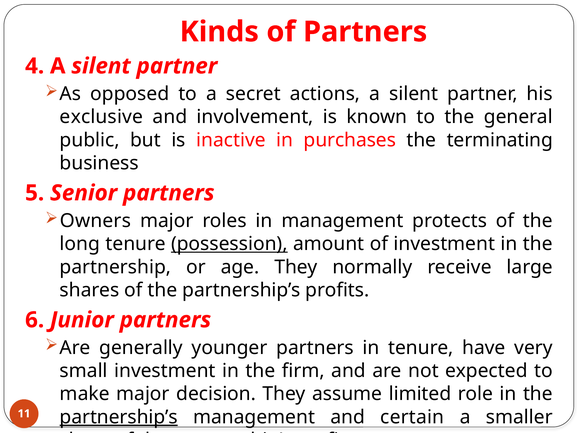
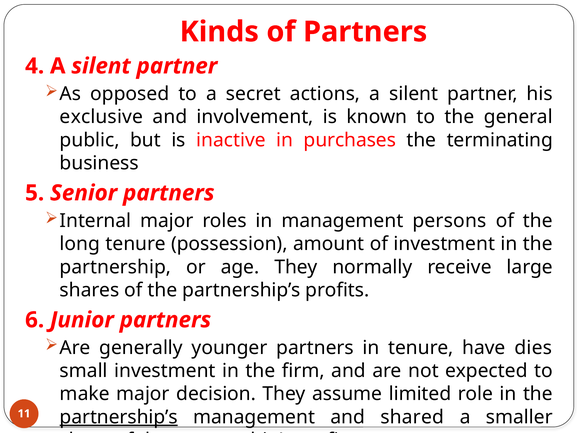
Owners: Owners -> Internal
protects: protects -> persons
possession underline: present -> none
very: very -> dies
certain: certain -> shared
